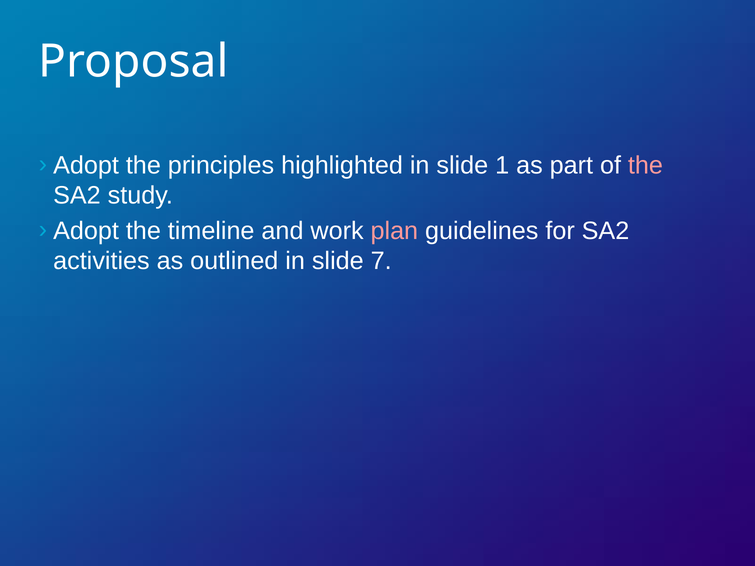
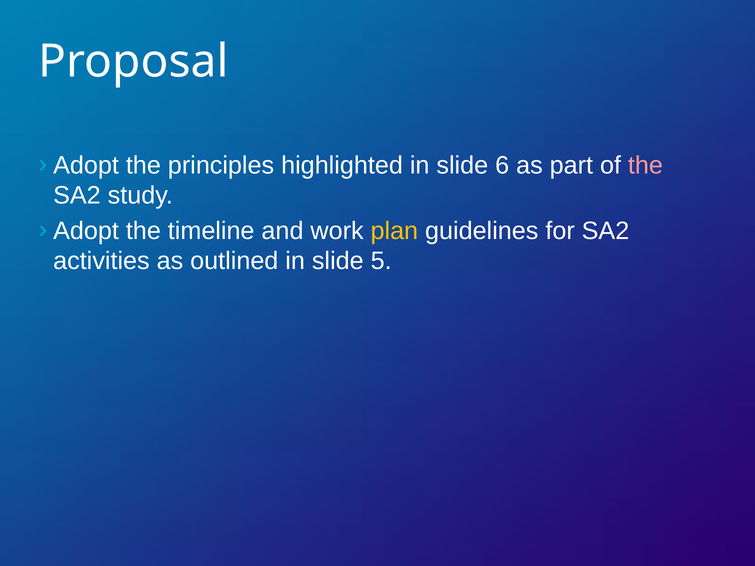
1: 1 -> 6
plan colour: pink -> yellow
7: 7 -> 5
